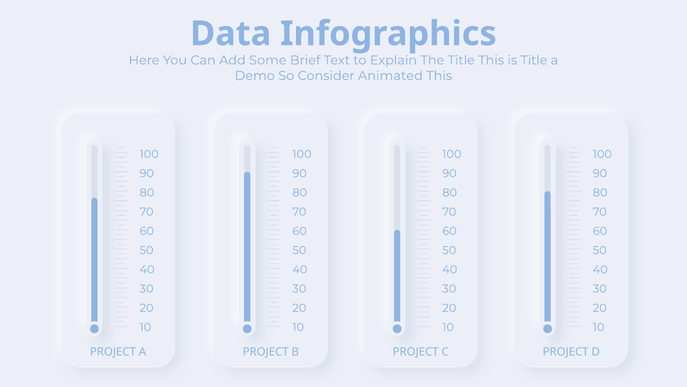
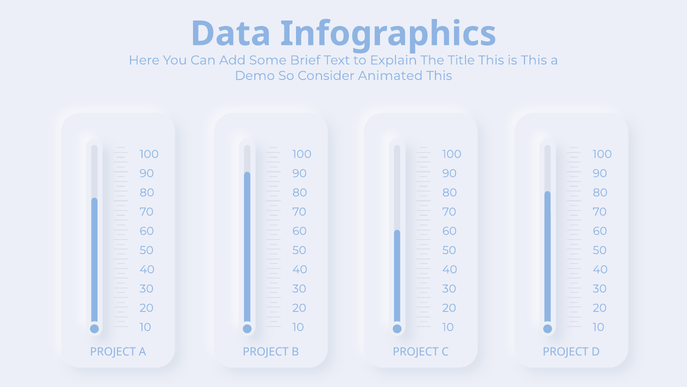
is Title: Title -> This
